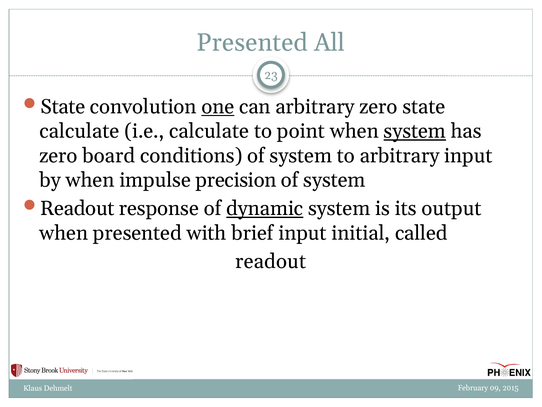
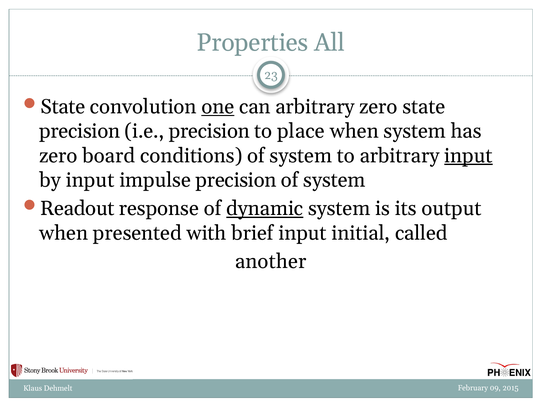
Presented at (252, 43): Presented -> Properties
calculate at (79, 131): calculate -> precision
i.e calculate: calculate -> precision
point: point -> place
system at (415, 131) underline: present -> none
input at (468, 155) underline: none -> present
by when: when -> input
readout at (271, 261): readout -> another
